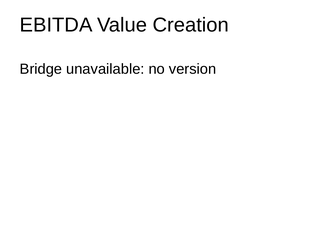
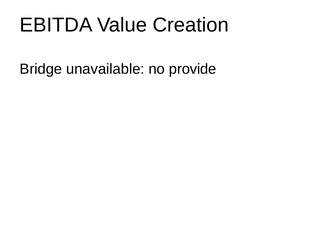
version: version -> provide
